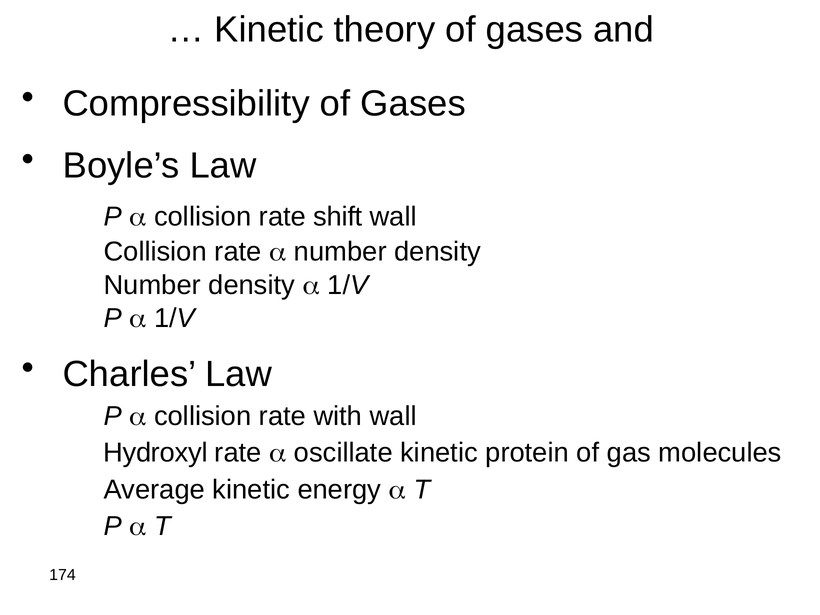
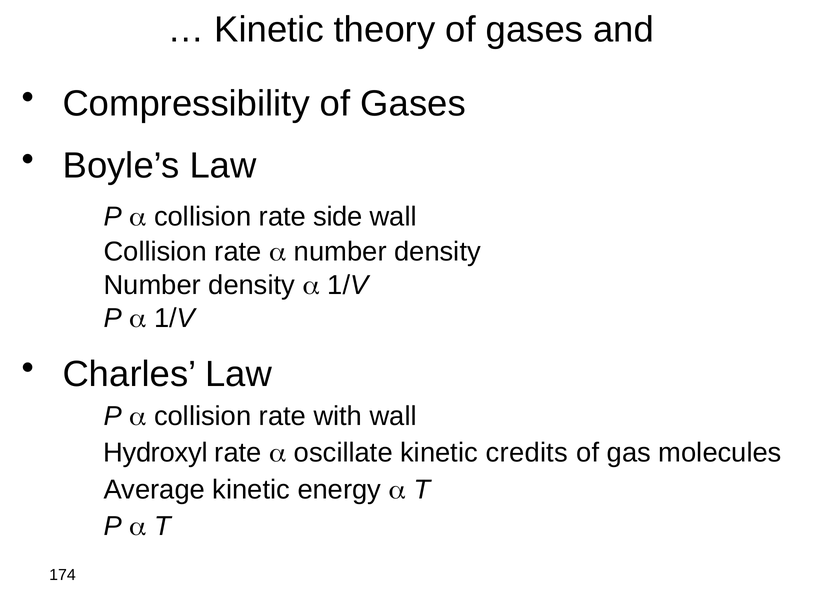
shift: shift -> side
protein: protein -> credits
